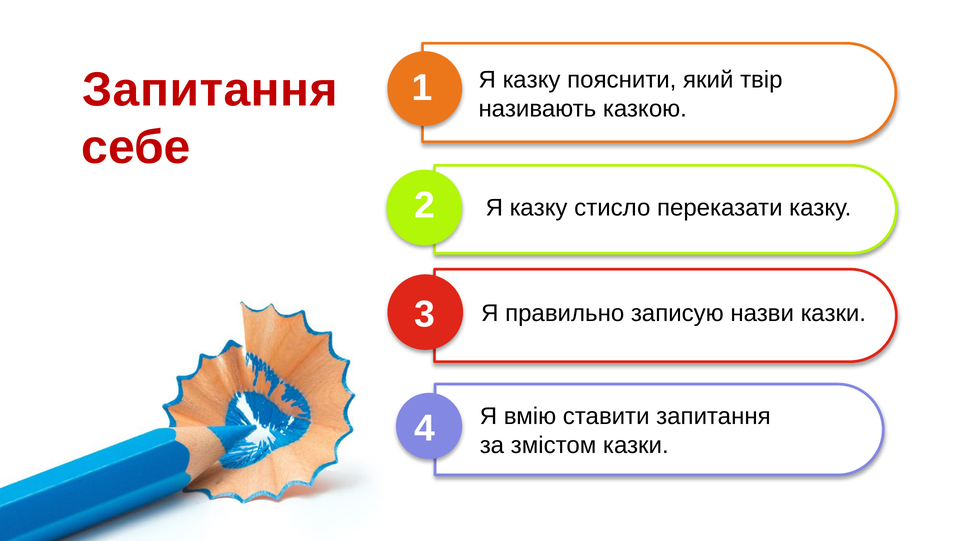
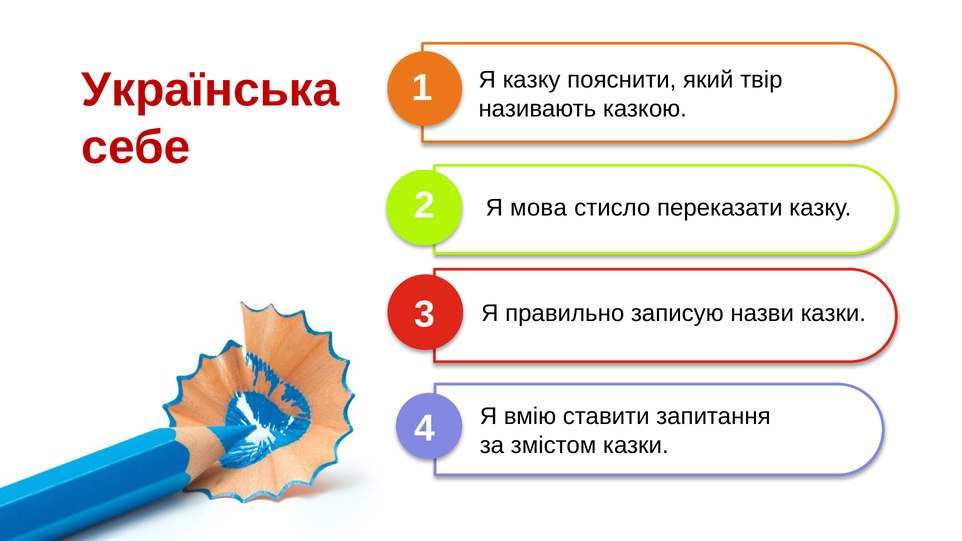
Запитання at (210, 90): Запитання -> Українська
казку at (539, 208): казку -> мова
